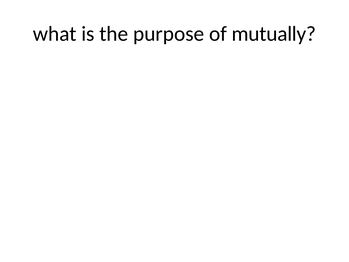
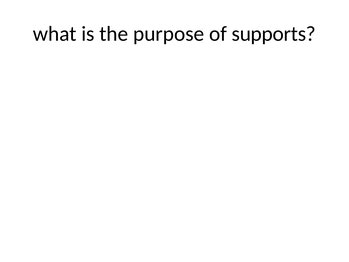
mutually: mutually -> supports
